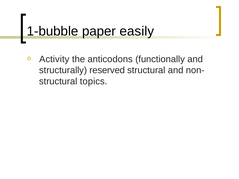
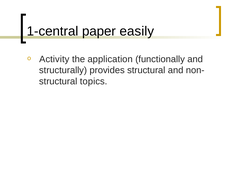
1-bubble: 1-bubble -> 1-central
anticodons: anticodons -> application
reserved: reserved -> provides
